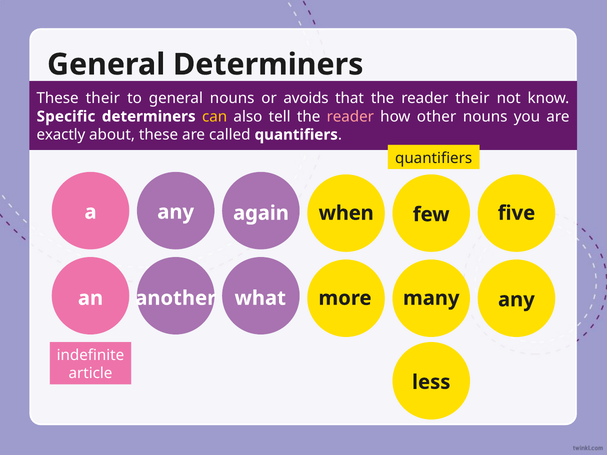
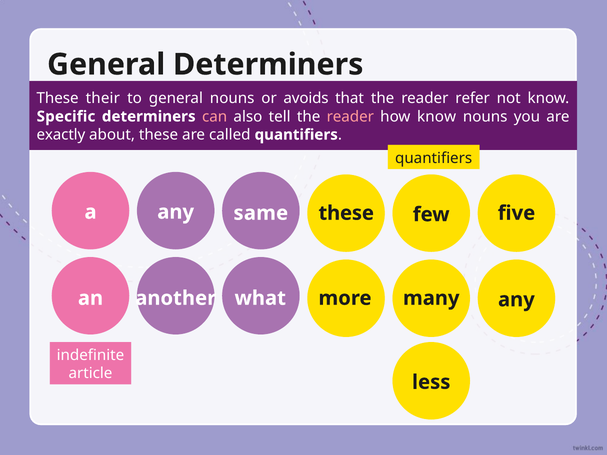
reader their: their -> refer
can colour: yellow -> pink
how other: other -> know
again: again -> same
when at (346, 213): when -> these
